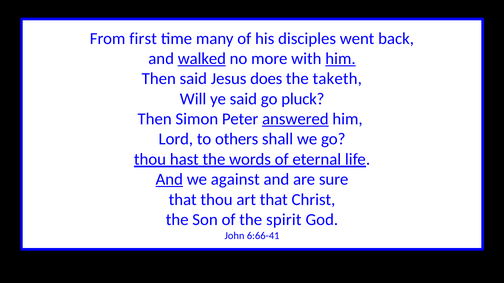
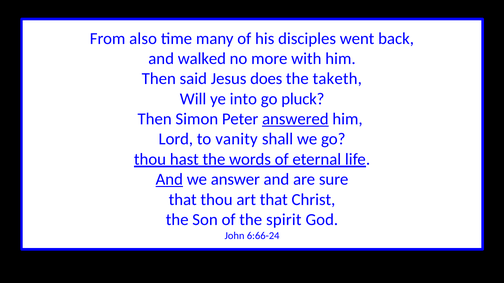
first: first -> also
walked underline: present -> none
him at (340, 59) underline: present -> none
ye said: said -> into
others: others -> vanity
against: against -> answer
6:66-41: 6:66-41 -> 6:66-24
